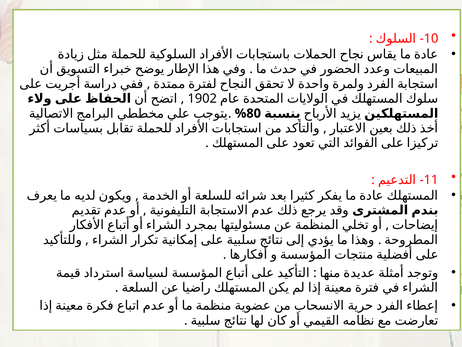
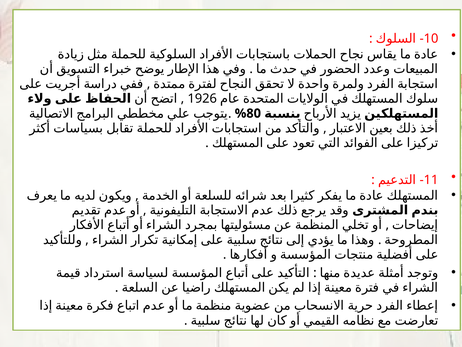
1902: 1902 -> 1926
